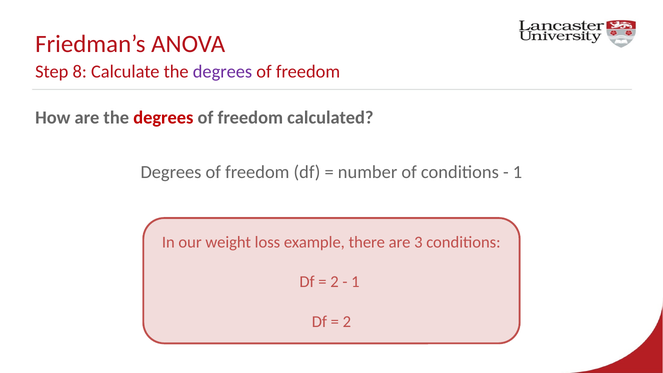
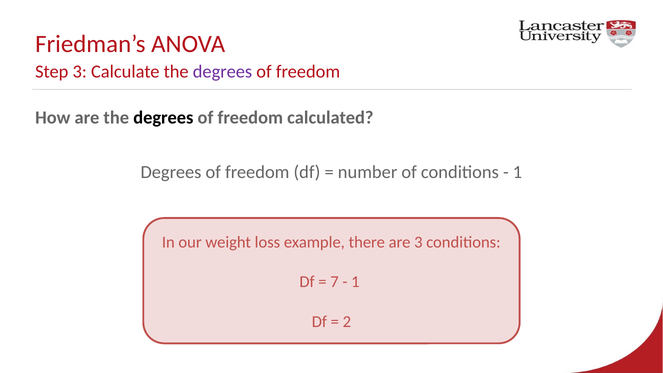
Step 8: 8 -> 3
degrees at (163, 118) colour: red -> black
2 at (334, 282): 2 -> 7
